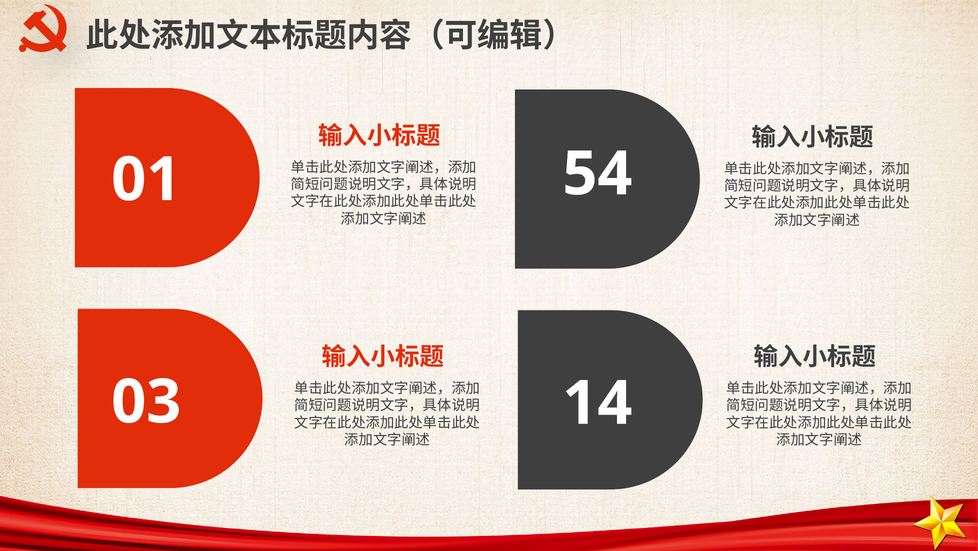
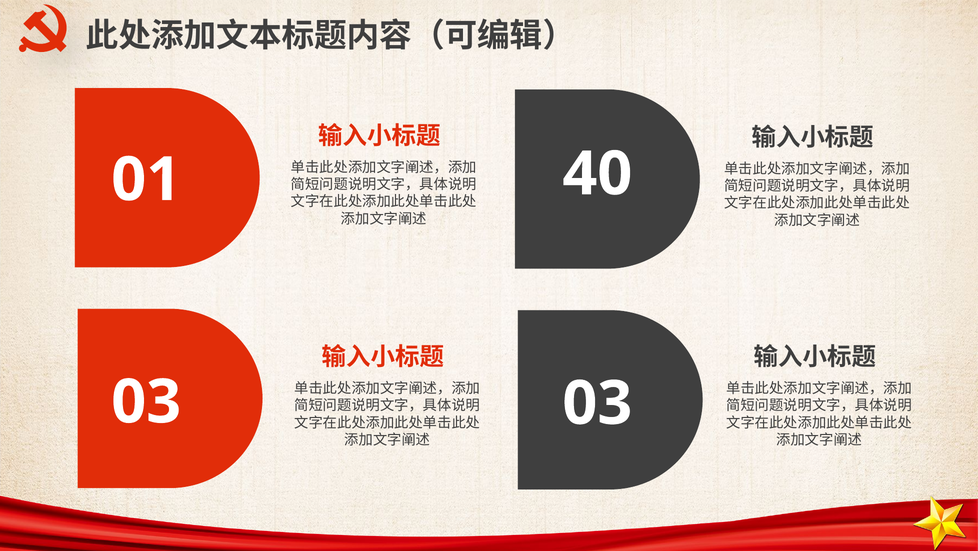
54: 54 -> 40
14 at (597, 403): 14 -> 03
